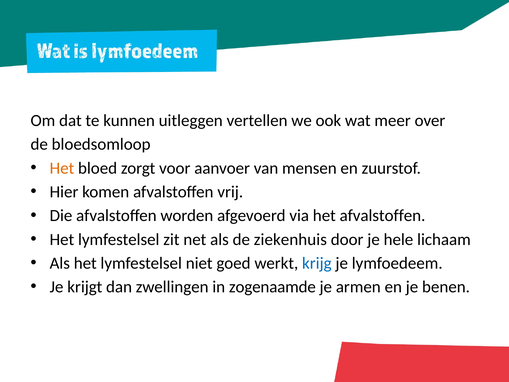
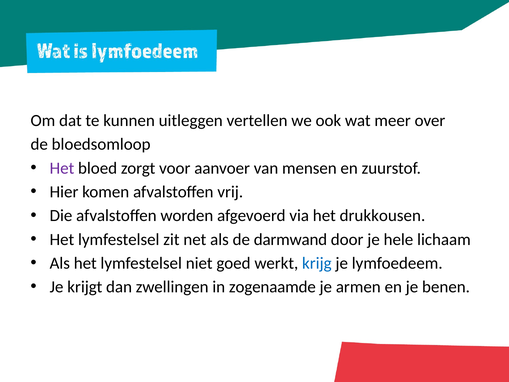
Het at (62, 168) colour: orange -> purple
het afvalstoffen: afvalstoffen -> drukkousen
ziekenhuis: ziekenhuis -> darmwand
